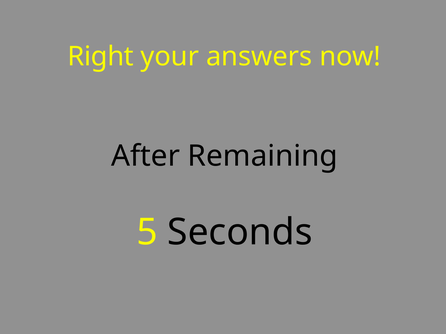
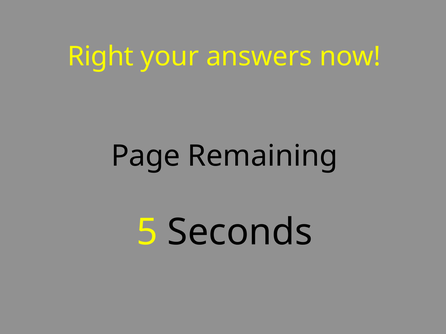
After: After -> Page
